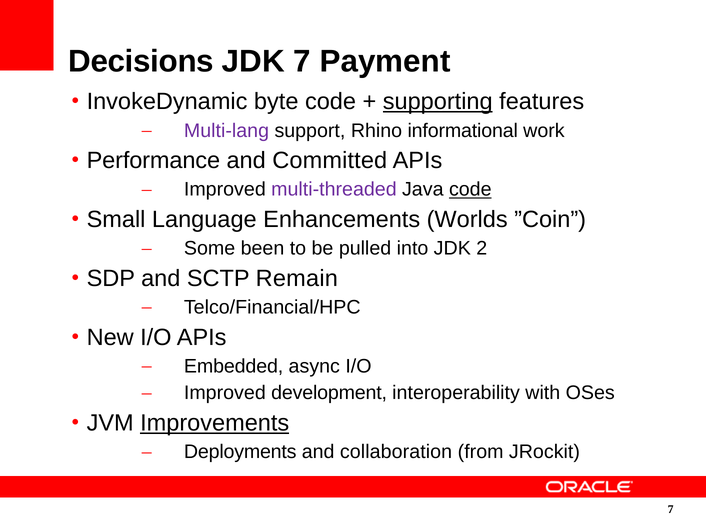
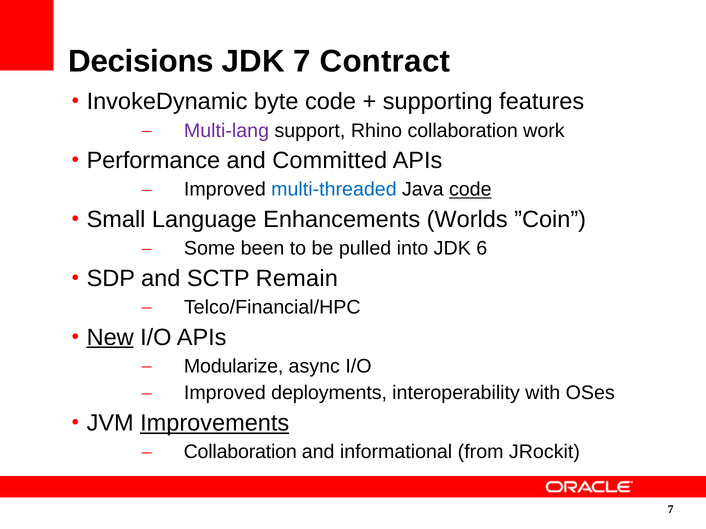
Payment: Payment -> Contract
supporting underline: present -> none
Rhino informational: informational -> collaboration
multi-threaded colour: purple -> blue
2: 2 -> 6
New underline: none -> present
Embedded: Embedded -> Modularize
development: development -> deployments
Deployments at (240, 452): Deployments -> Collaboration
collaboration: collaboration -> informational
